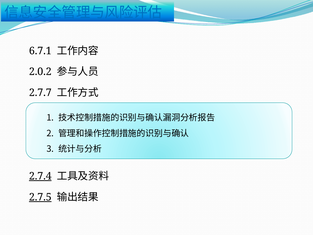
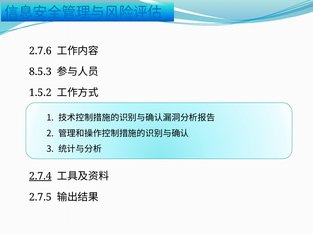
6.7.1: 6.7.1 -> 2.7.6
2.0.2: 2.0.2 -> 8.5.3
2.7.7: 2.7.7 -> 1.5.2
2.7.5 underline: present -> none
